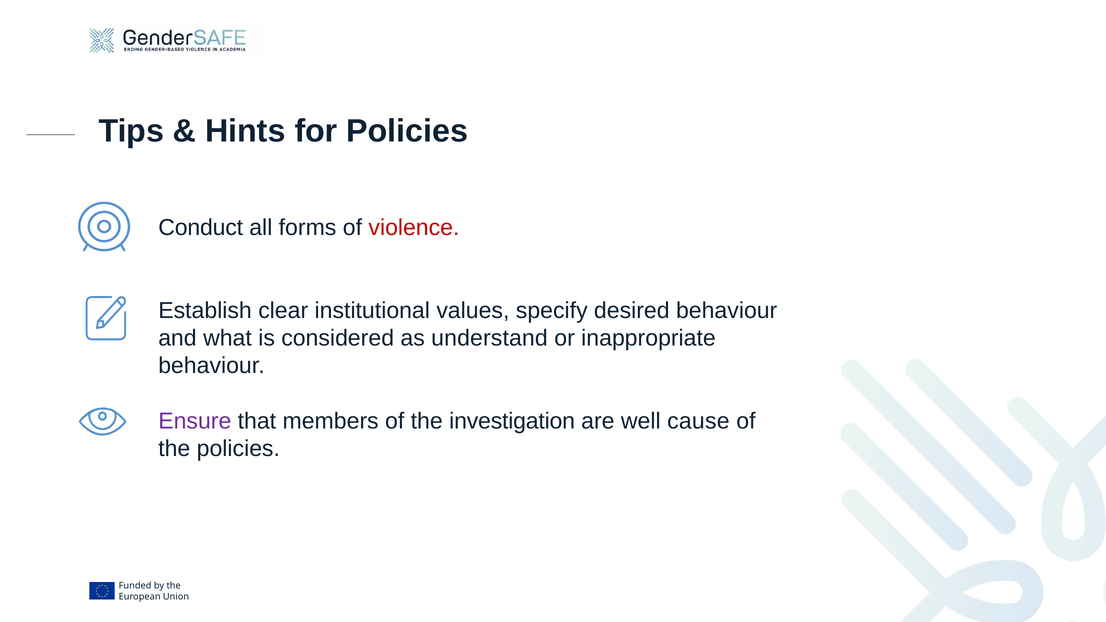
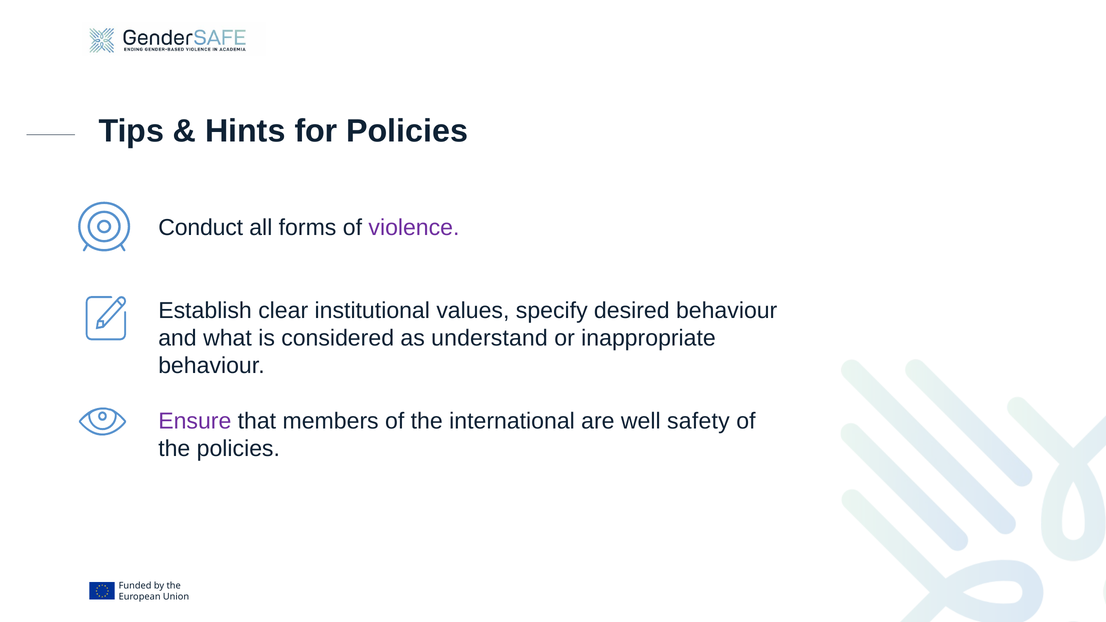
violence colour: red -> purple
investigation: investigation -> international
cause: cause -> safety
